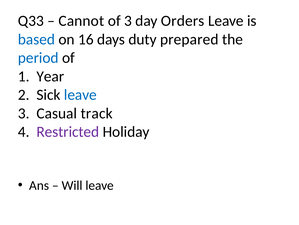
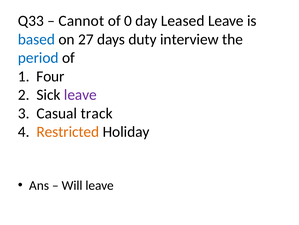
of 3: 3 -> 0
Orders: Orders -> Leased
16: 16 -> 27
prepared: prepared -> interview
Year: Year -> Four
leave at (80, 95) colour: blue -> purple
Restricted colour: purple -> orange
